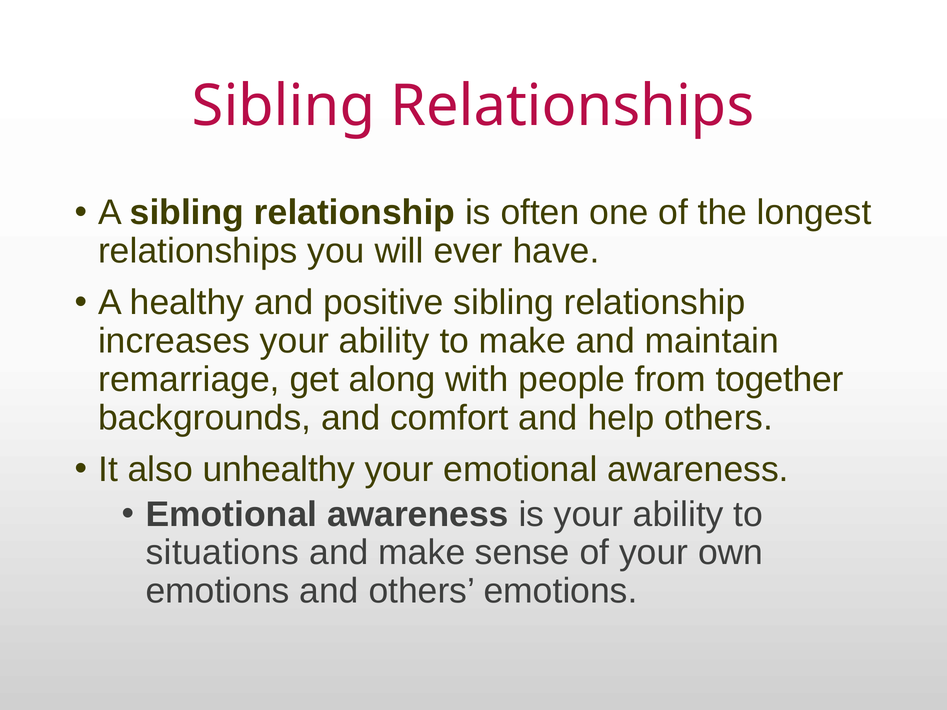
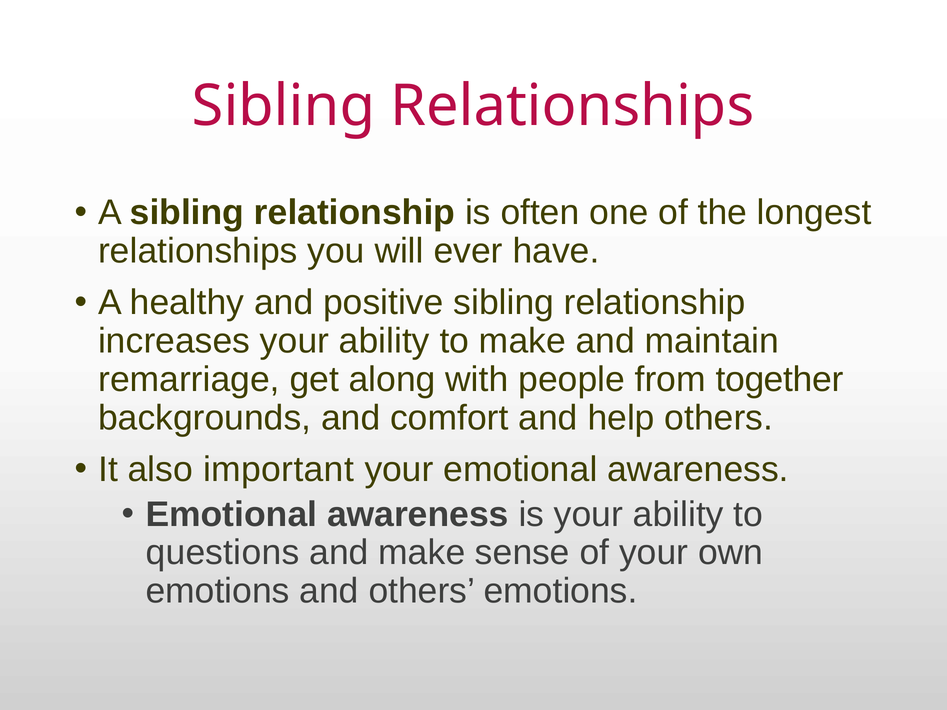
unhealthy: unhealthy -> important
situations: situations -> questions
